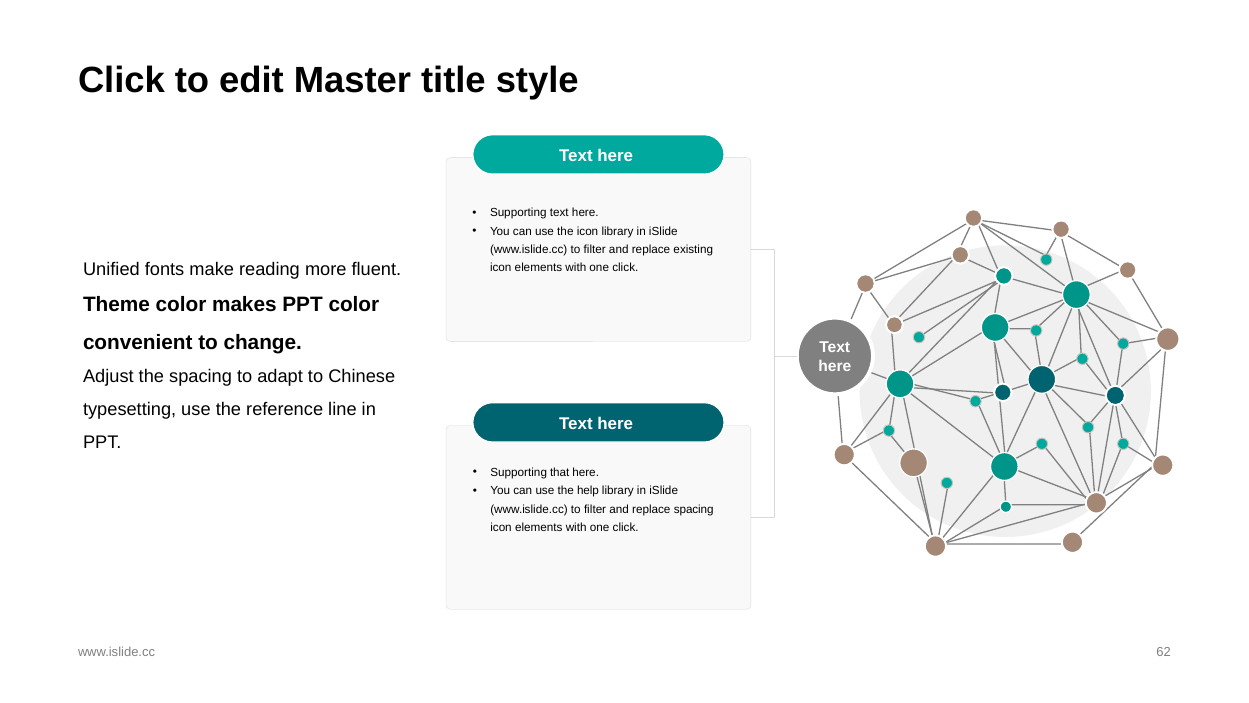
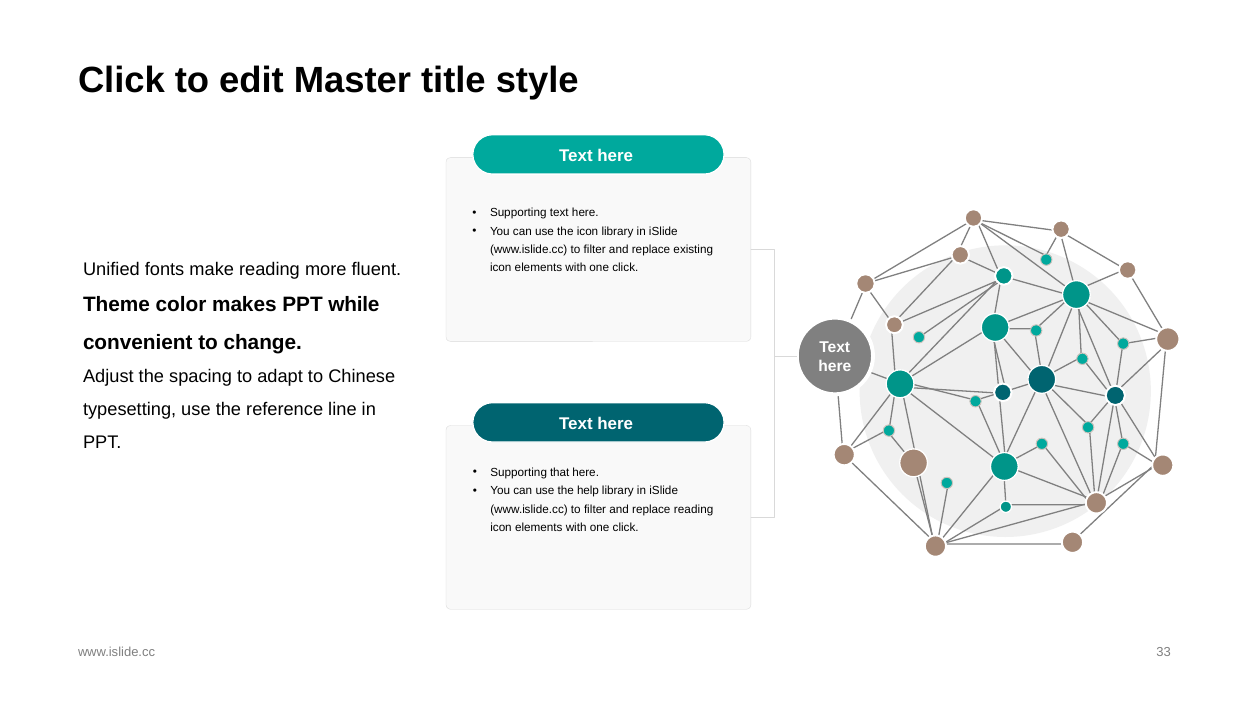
PPT color: color -> while
replace spacing: spacing -> reading
62: 62 -> 33
